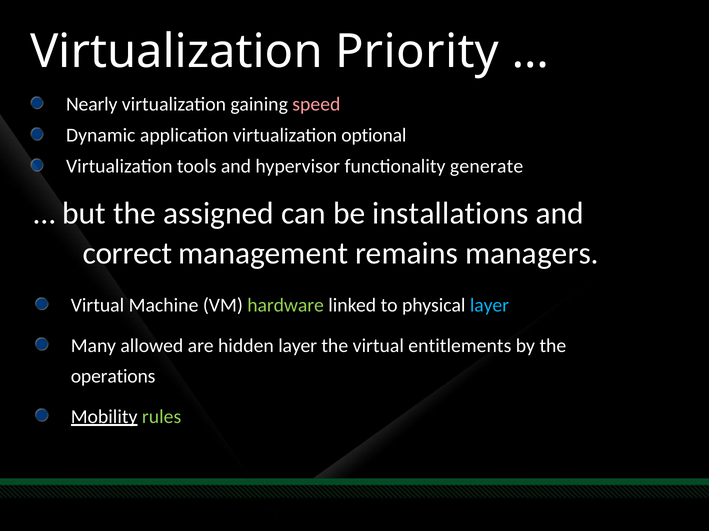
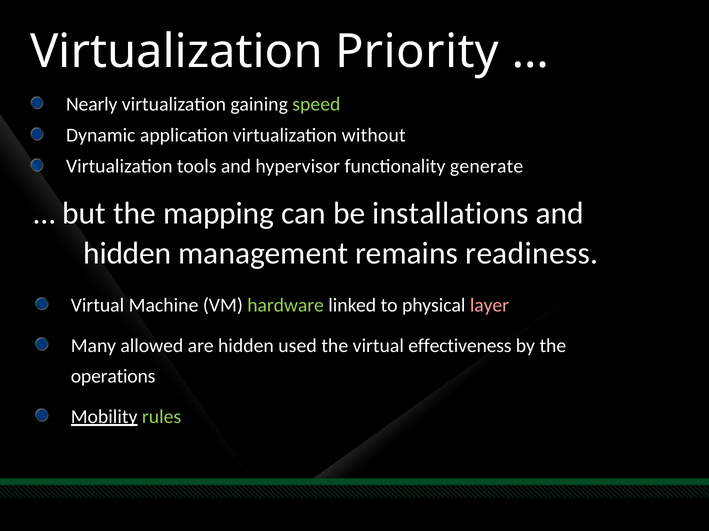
speed colour: pink -> light green
optional: optional -> without
assigned: assigned -> mapping
correct at (127, 254): correct -> hidden
managers: managers -> readiness
layer at (489, 306) colour: light blue -> pink
hidden layer: layer -> used
entitlements: entitlements -> effectiveness
